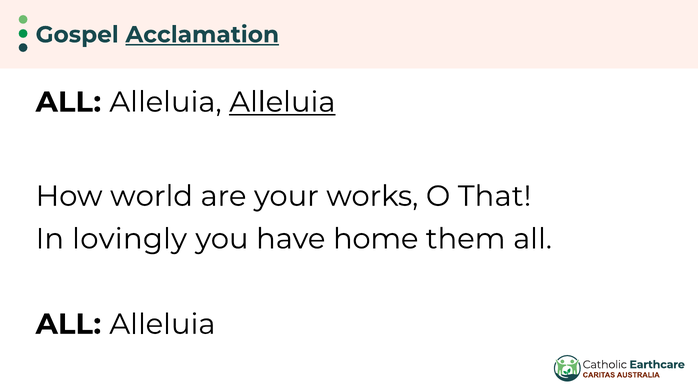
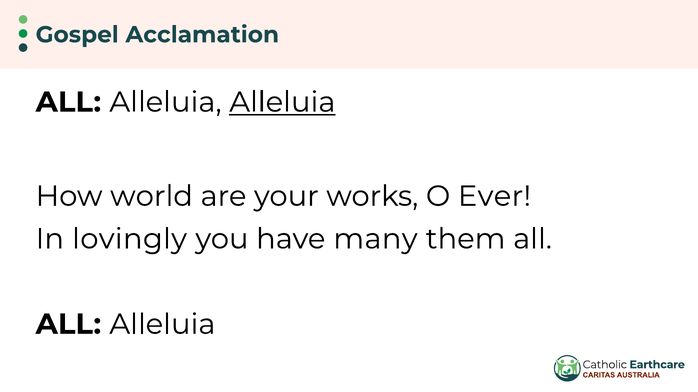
Acclamation underline: present -> none
That: That -> Ever
home: home -> many
